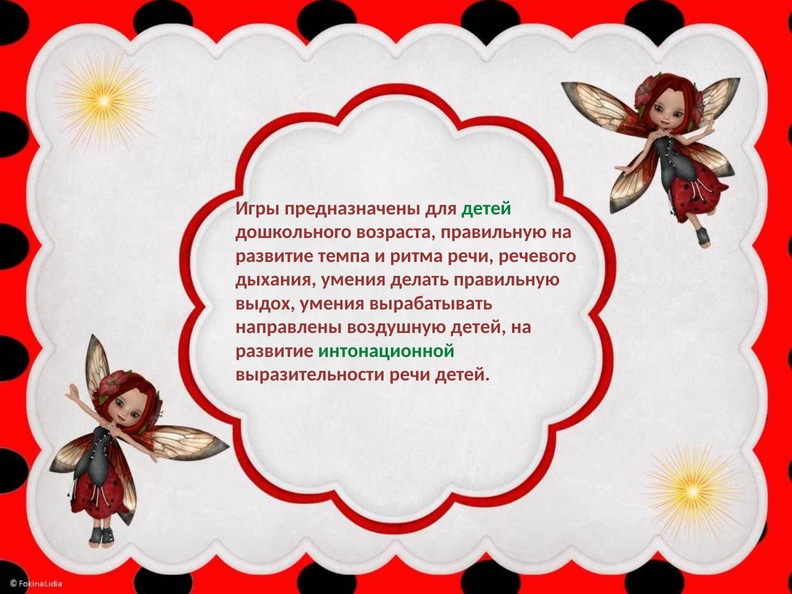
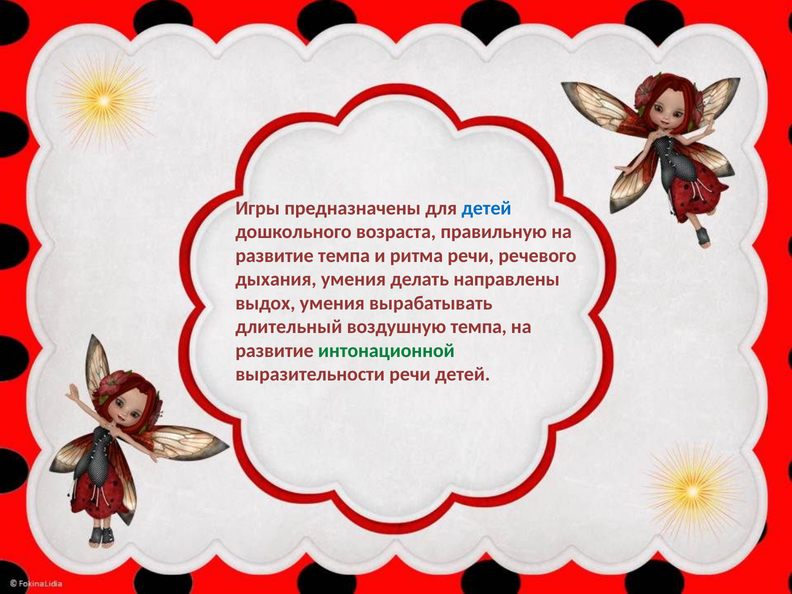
детей at (486, 208) colour: green -> blue
делать правильную: правильную -> направлены
направлены: направлены -> длительный
воздушную детей: детей -> темпа
